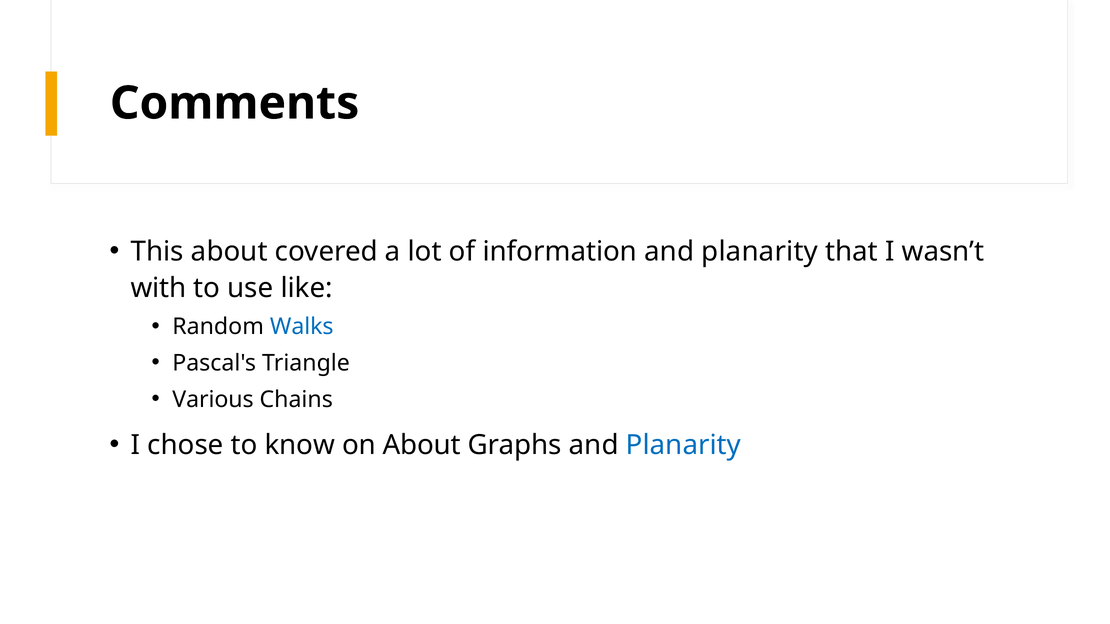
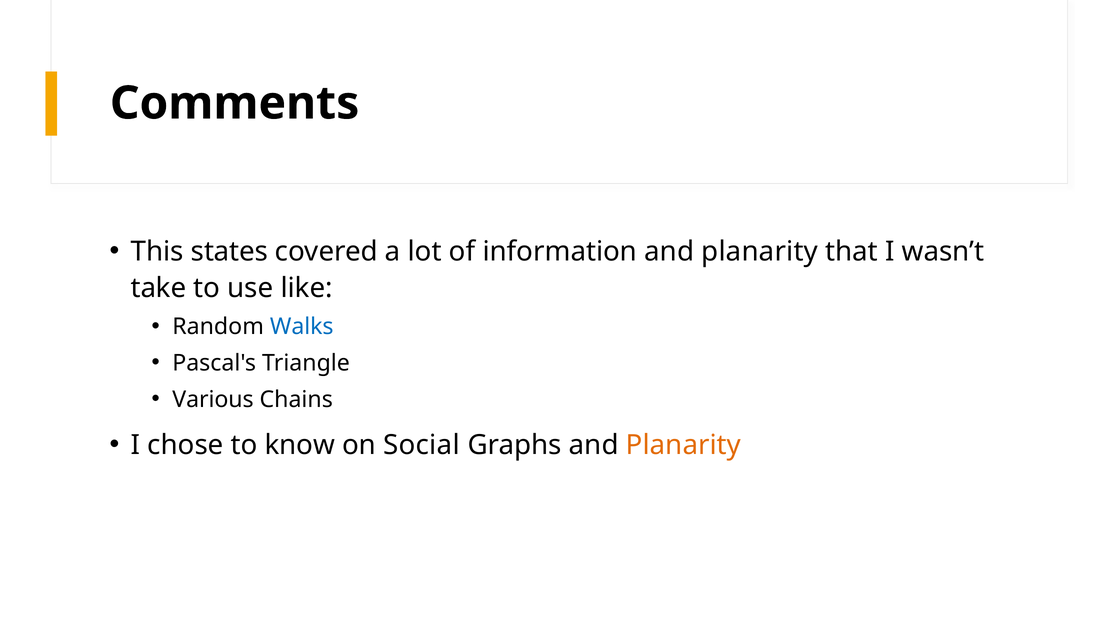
This about: about -> states
with: with -> take
on About: About -> Social
Planarity at (683, 445) colour: blue -> orange
